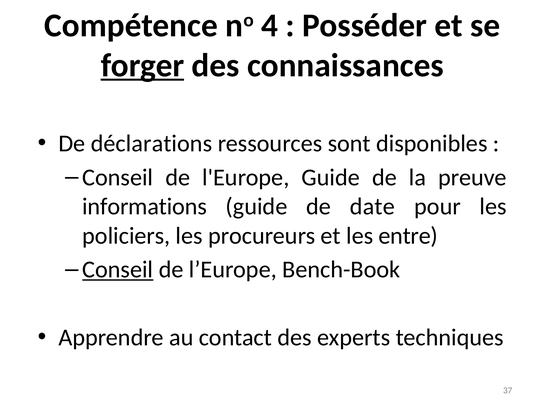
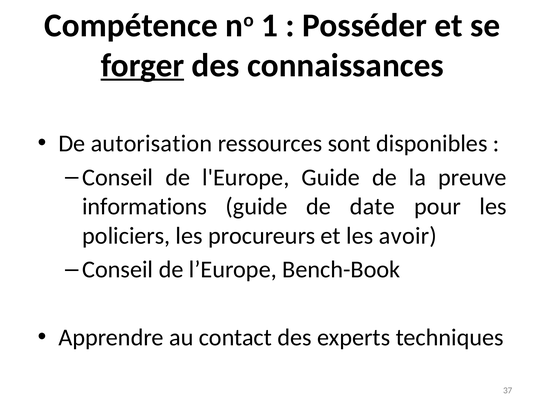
4: 4 -> 1
déclarations: déclarations -> autorisation
entre: entre -> avoir
Conseil at (118, 269) underline: present -> none
